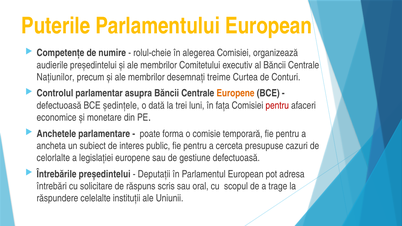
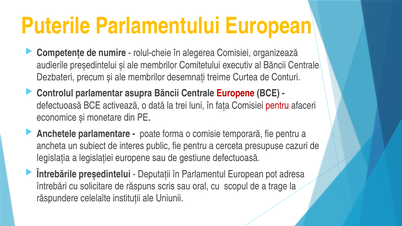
Națiunilor: Națiunilor -> Dezbateri
Europene at (235, 93) colour: orange -> red
ședințele: ședințele -> activează
celorlalte: celorlalte -> legislația
